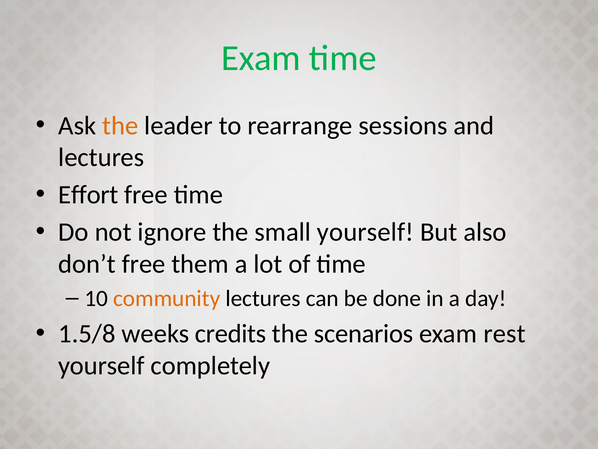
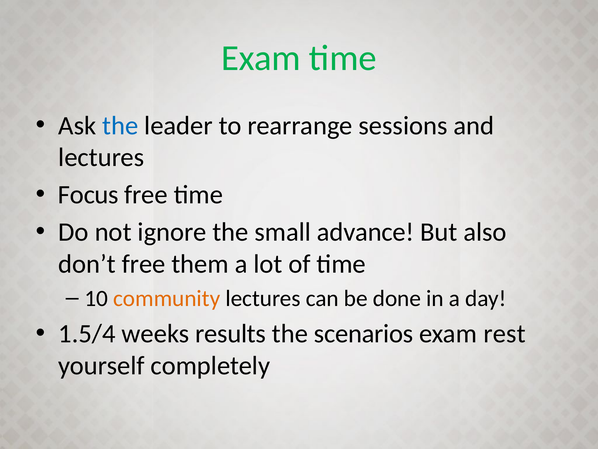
the at (120, 125) colour: orange -> blue
Effort: Effort -> Focus
small yourself: yourself -> advance
1.5/8: 1.5/8 -> 1.5/4
credits: credits -> results
